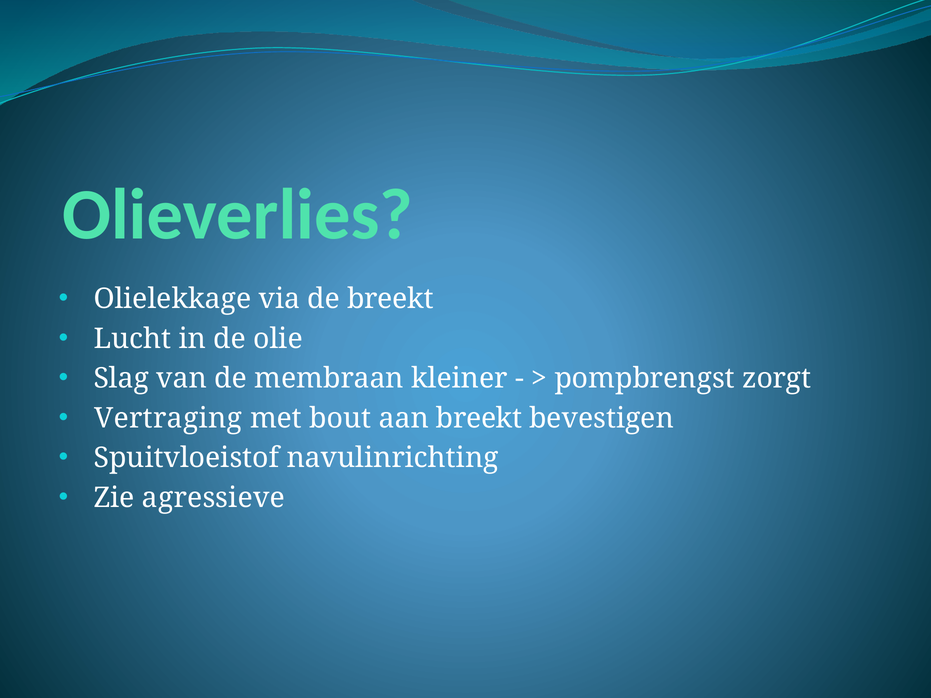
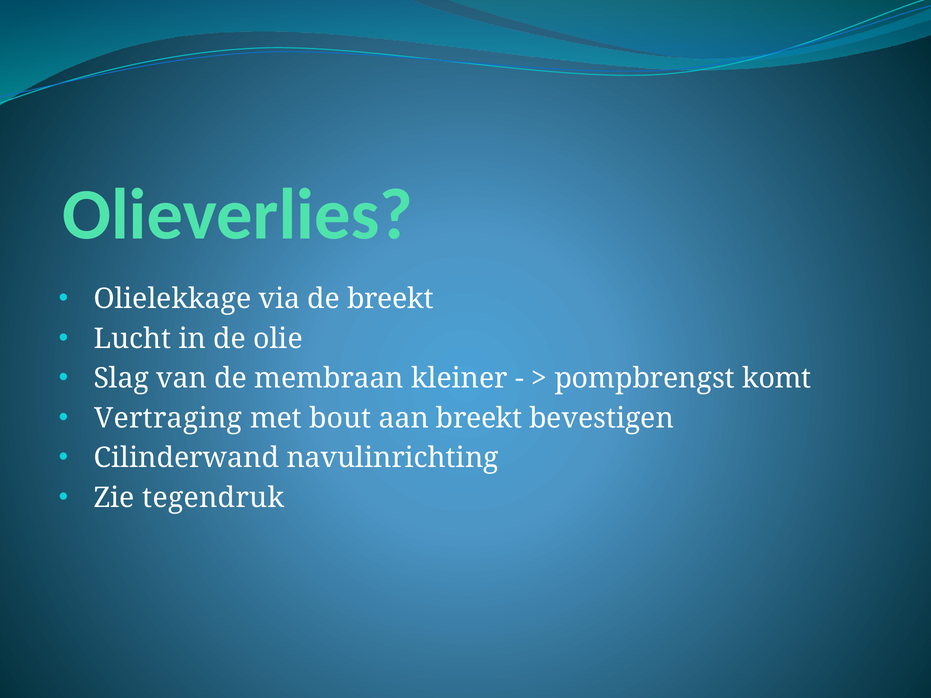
zorgt: zorgt -> komt
Spuitvloeistof: Spuitvloeistof -> Cilinderwand
agressieve: agressieve -> tegendruk
